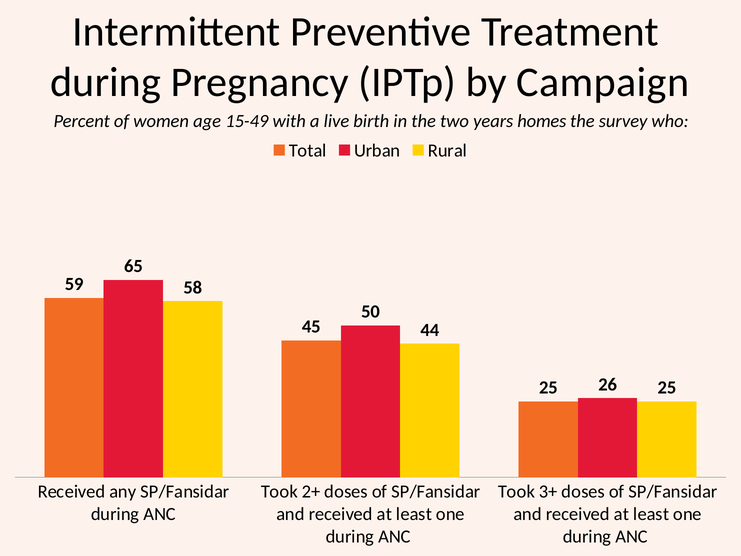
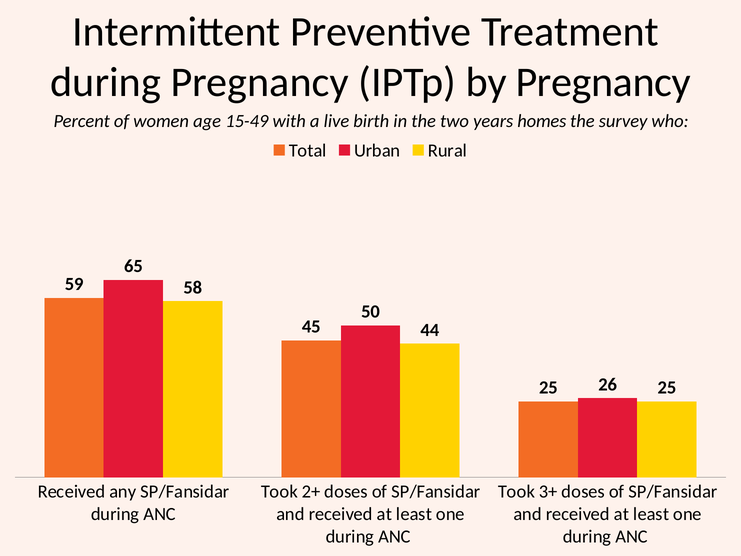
by Campaign: Campaign -> Pregnancy
